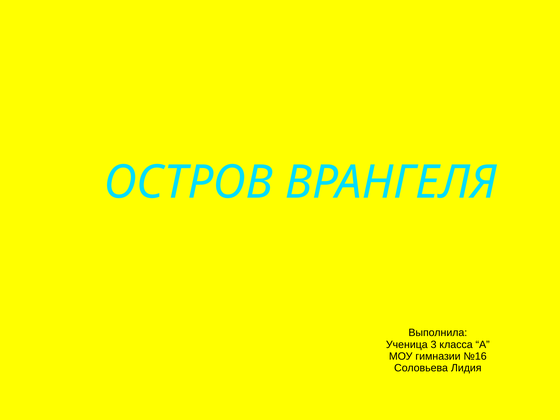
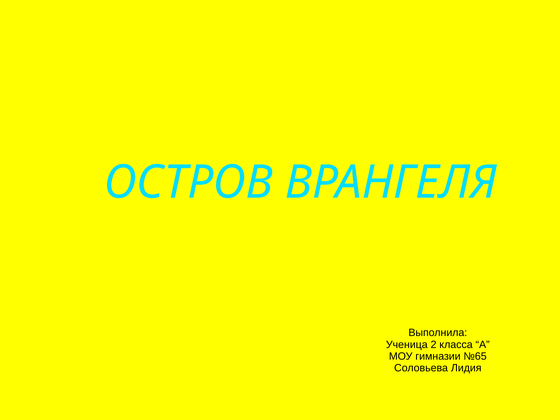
3: 3 -> 2
№16: №16 -> №65
